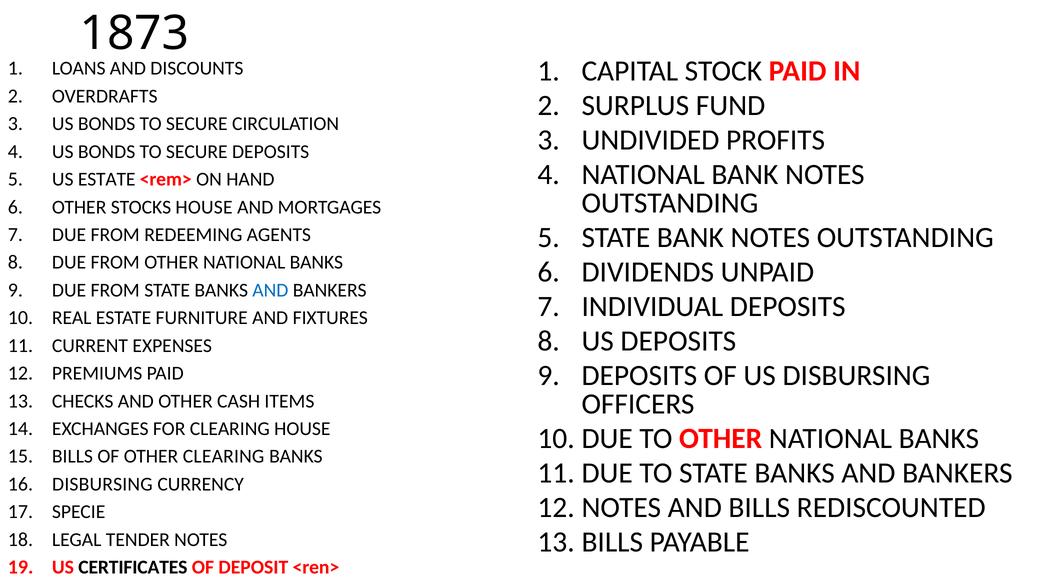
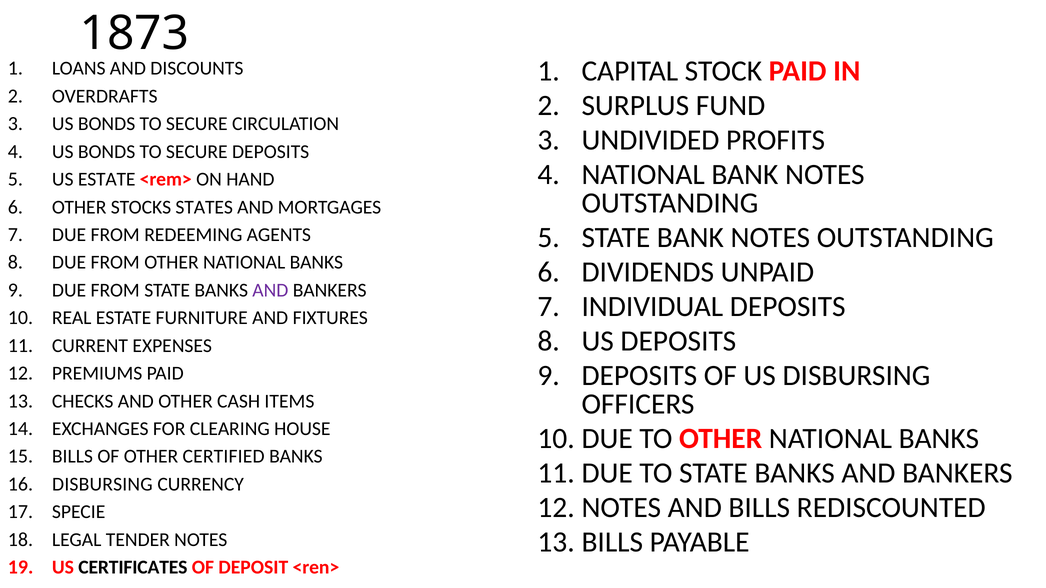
STOCKS HOUSE: HOUSE -> STATES
AND at (270, 290) colour: blue -> purple
OTHER CLEARING: CLEARING -> CERTIFIED
